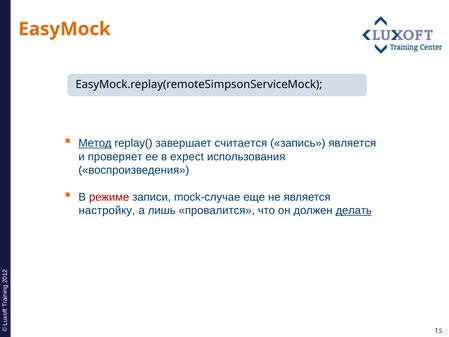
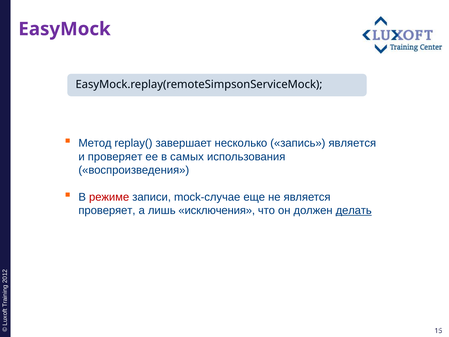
EasyMock colour: orange -> purple
Метод underline: present -> none
считается: считается -> несколько
expect: expect -> самых
настройку at (107, 210): настройку -> проверяет
провалится: провалится -> исключения
